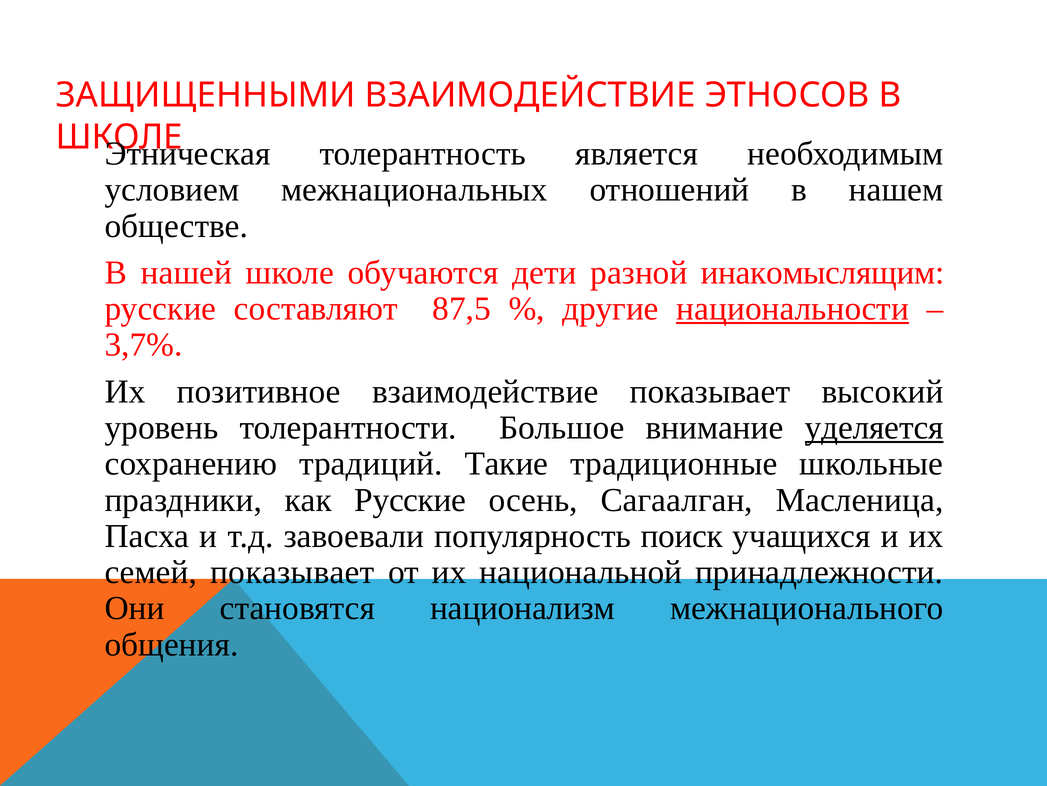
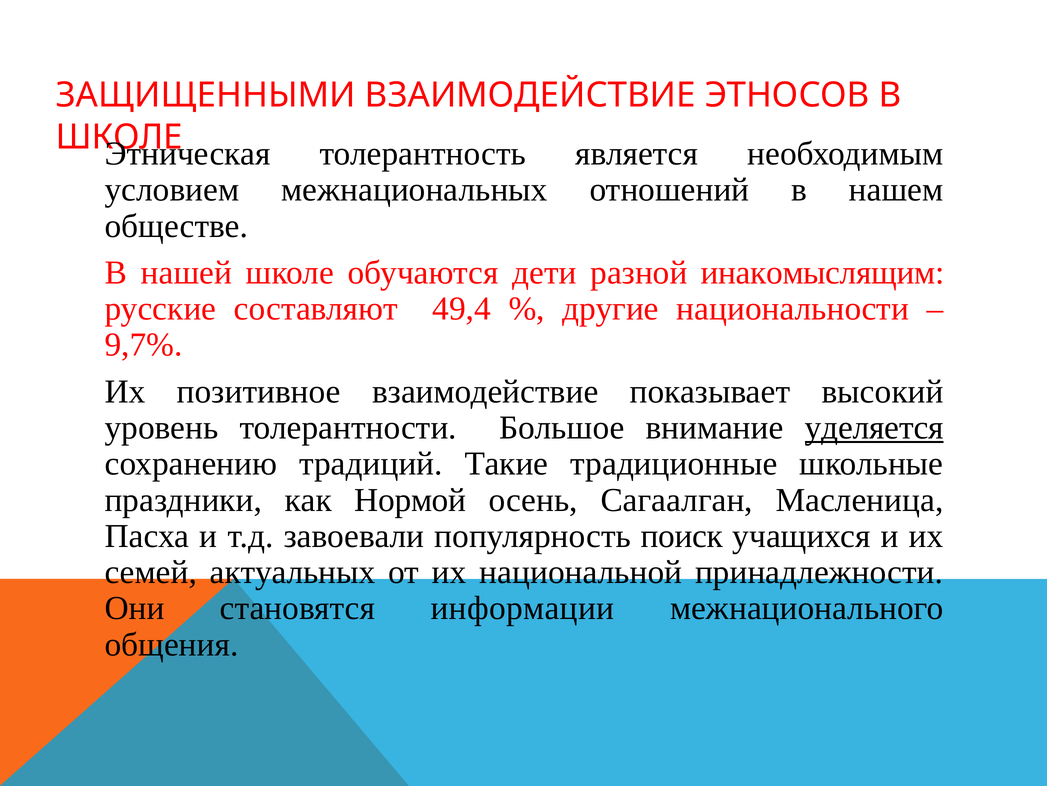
87,5: 87,5 -> 49,4
национальности underline: present -> none
3,7%: 3,7% -> 9,7%
как Русские: Русские -> Нормой
семей показывает: показывает -> актуальных
национализм: национализм -> информации
